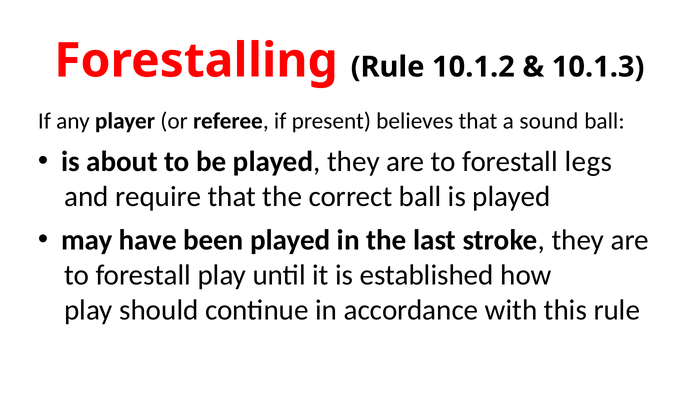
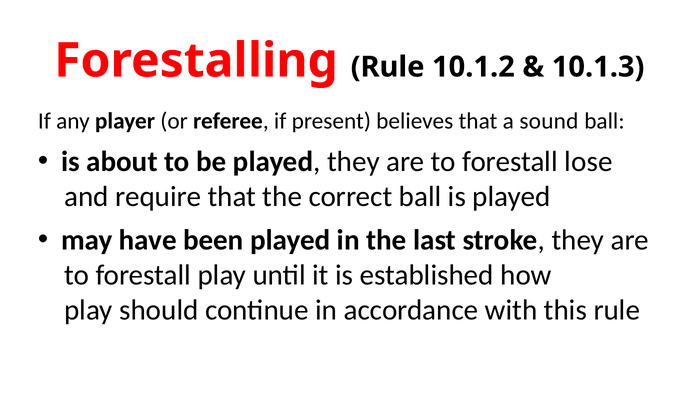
legs: legs -> lose
